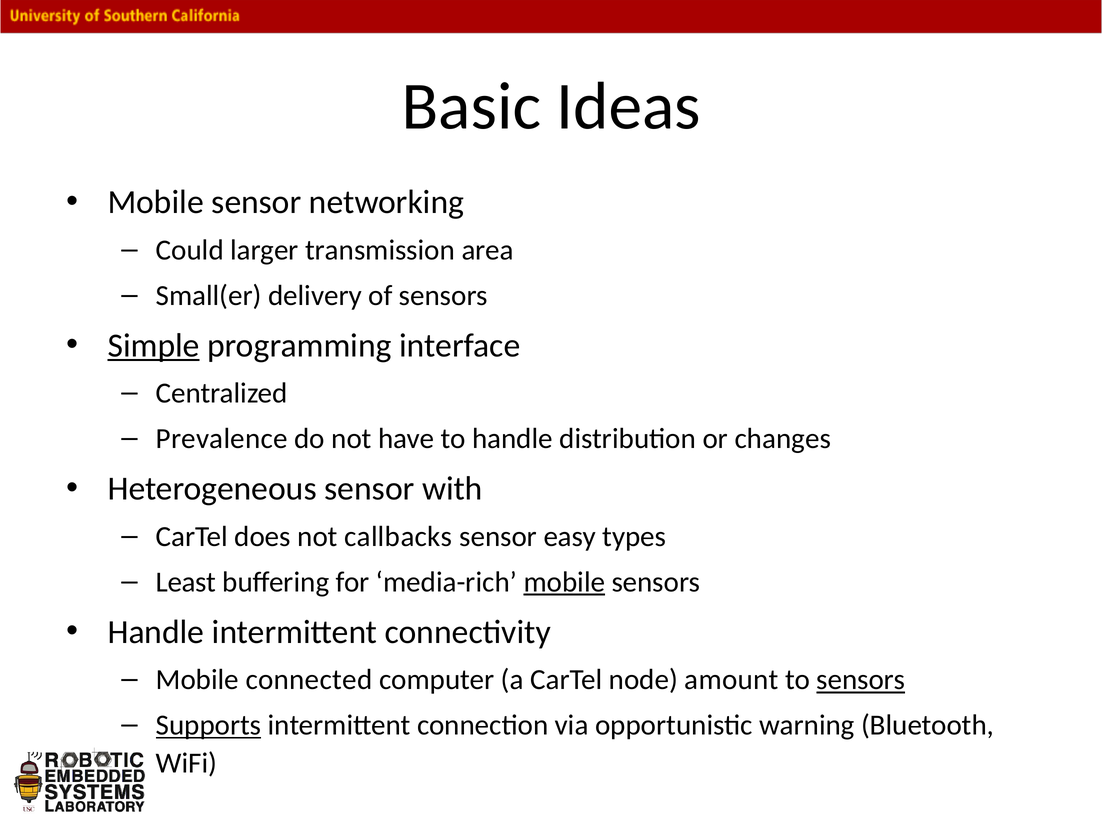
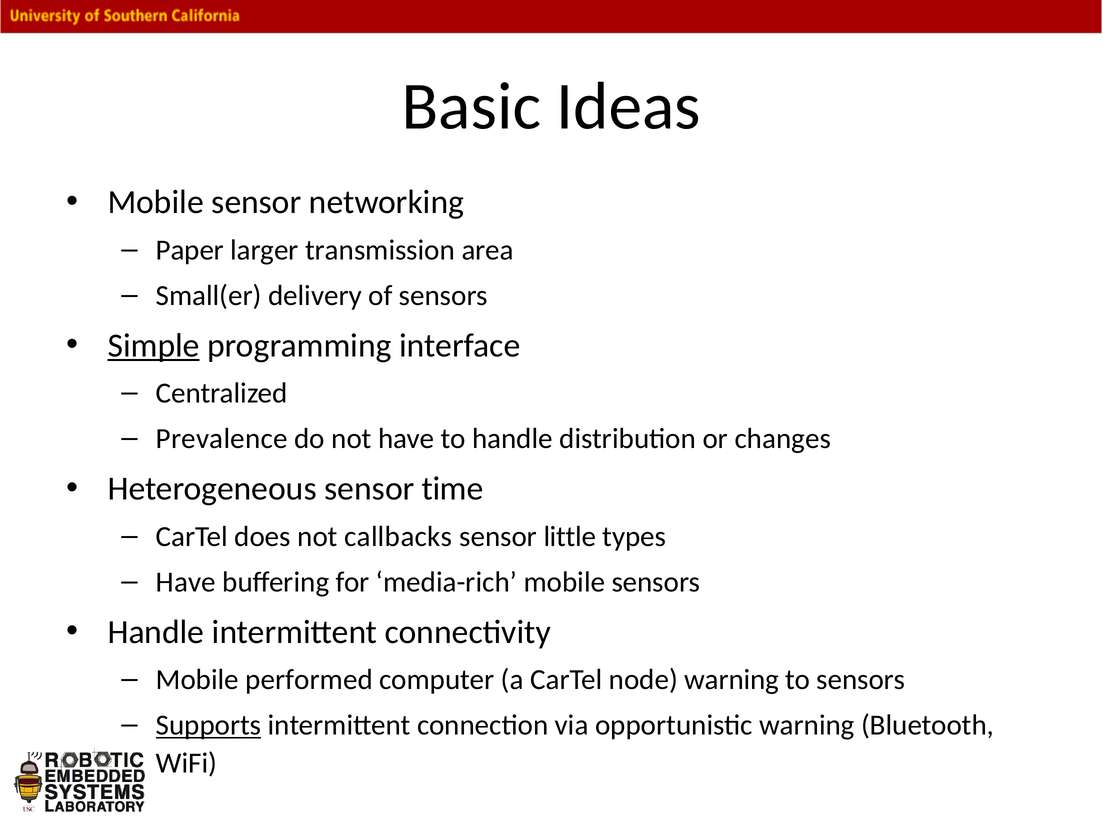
Could: Could -> Paper
with: with -> time
easy: easy -> little
Least at (186, 582): Least -> Have
mobile at (564, 582) underline: present -> none
connected: connected -> performed
node amount: amount -> warning
sensors at (861, 680) underline: present -> none
